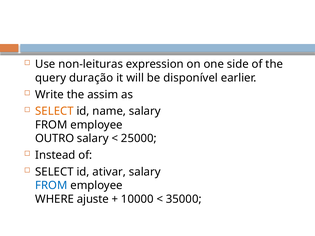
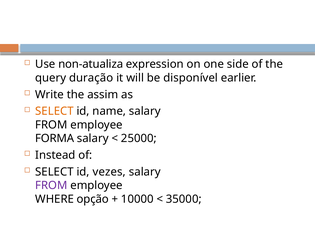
non-leituras: non-leituras -> non-atualiza
OUTRO: OUTRO -> FORMA
ativar: ativar -> vezes
FROM at (51, 186) colour: blue -> purple
ajuste: ajuste -> opção
